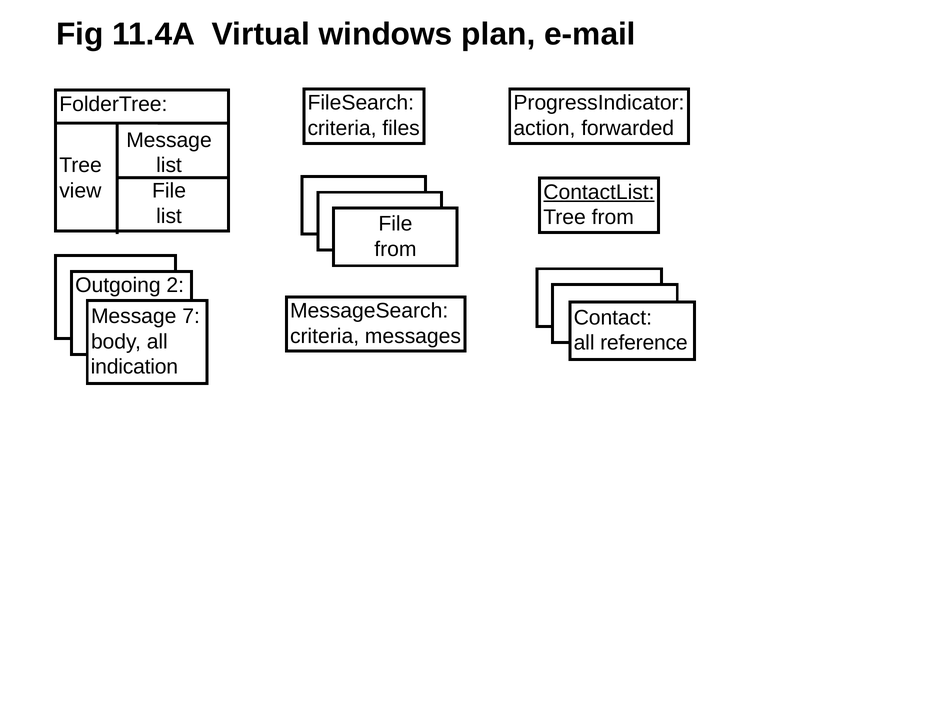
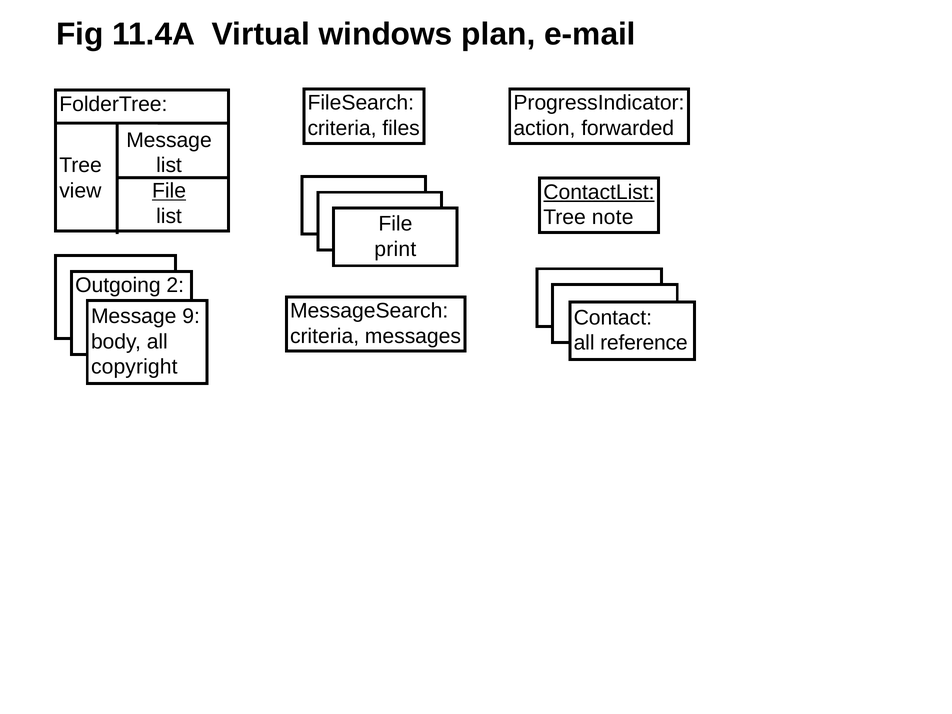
File at (169, 191) underline: none -> present
Tree from: from -> note
from at (395, 249): from -> print
7: 7 -> 9
indication: indication -> copyright
